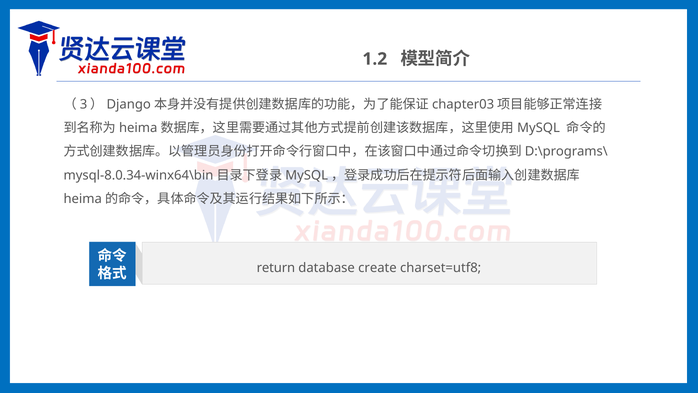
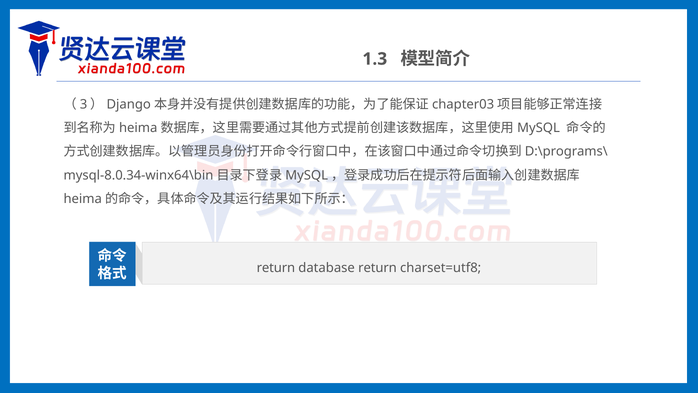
1.2: 1.2 -> 1.3
database create: create -> return
